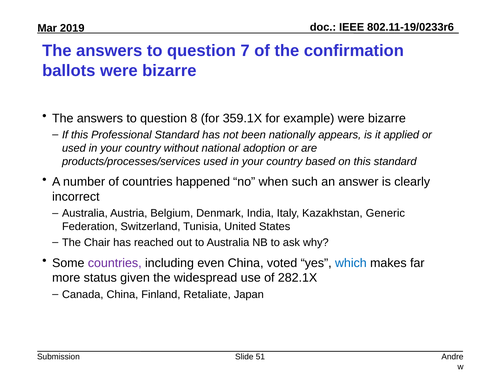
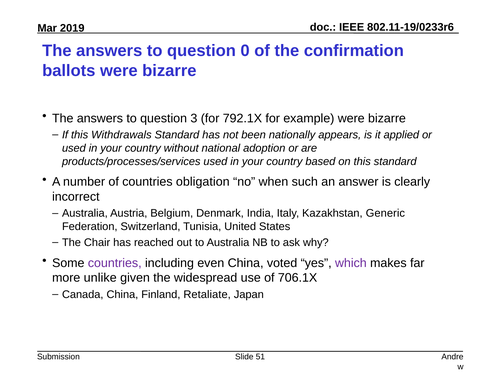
7: 7 -> 0
8: 8 -> 3
359.1X: 359.1X -> 792.1X
Professional: Professional -> Withdrawals
happened: happened -> obligation
which colour: blue -> purple
status: status -> unlike
282.1X: 282.1X -> 706.1X
